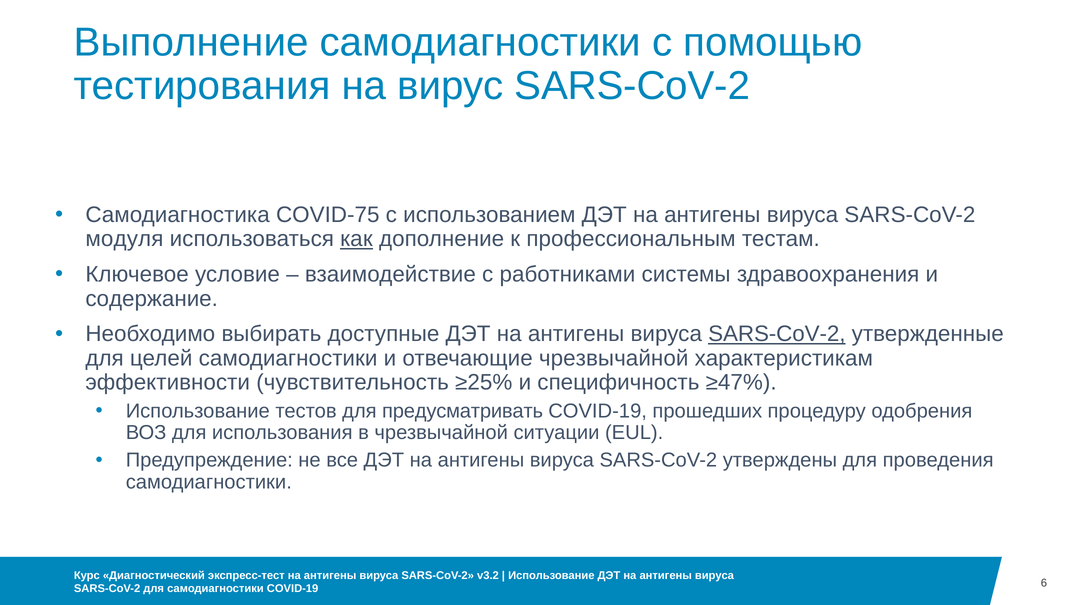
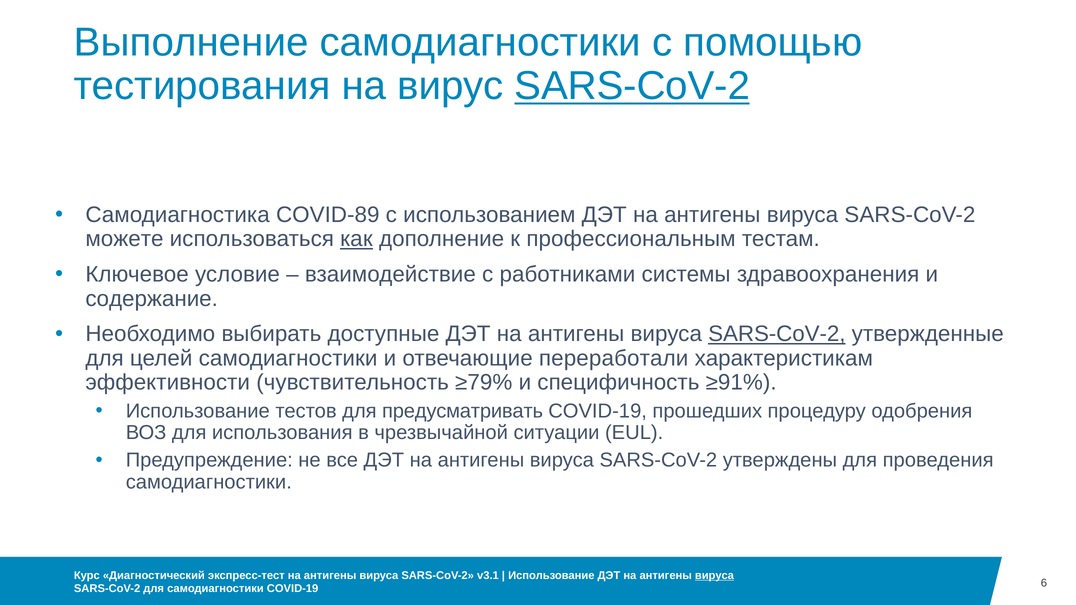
SARS-CoV-2 at (632, 86) underline: none -> present
COVID-75: COVID-75 -> COVID-89
модуля: модуля -> можете
отвечающие чрезвычайной: чрезвычайной -> переработали
≥25%: ≥25% -> ≥79%
≥47%: ≥47% -> ≥91%
v3.2: v3.2 -> v3.1
вируса at (714, 576) underline: none -> present
